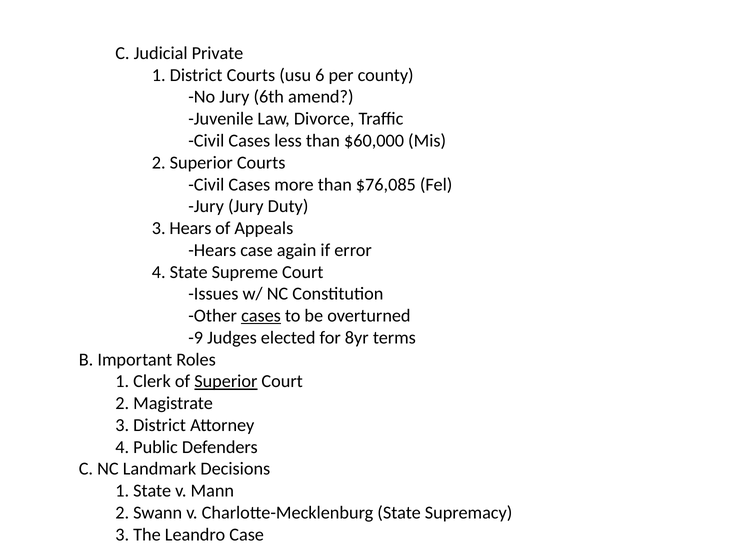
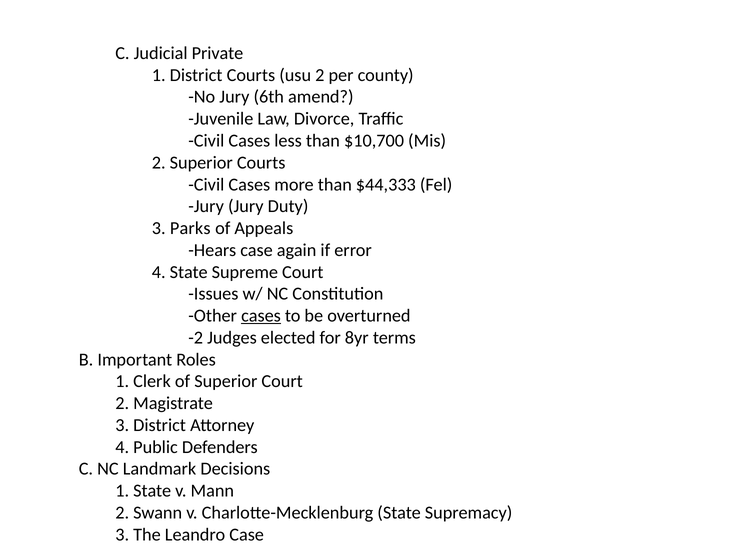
usu 6: 6 -> 2
$60,000: $60,000 -> $10,700
$76,085: $76,085 -> $44,333
3 Hears: Hears -> Parks
-9: -9 -> -2
Superior at (226, 382) underline: present -> none
